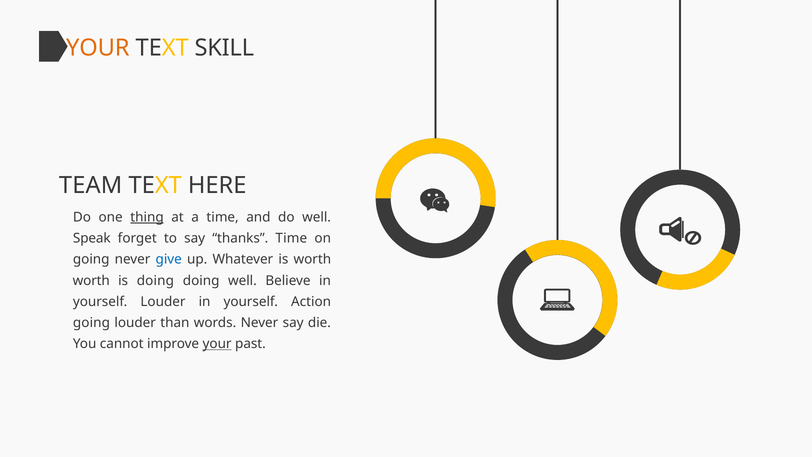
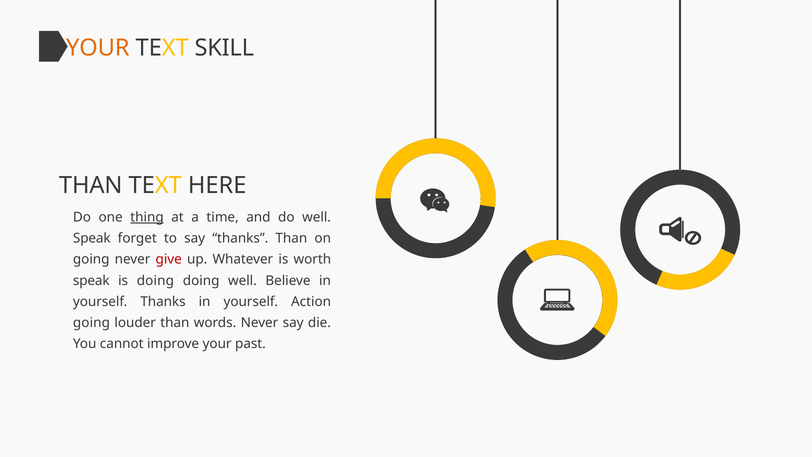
TEAM at (91, 185): TEAM -> THAN
thanks Time: Time -> Than
give colour: blue -> red
worth at (91, 280): worth -> speak
yourself Louder: Louder -> Thanks
your at (217, 344) underline: present -> none
